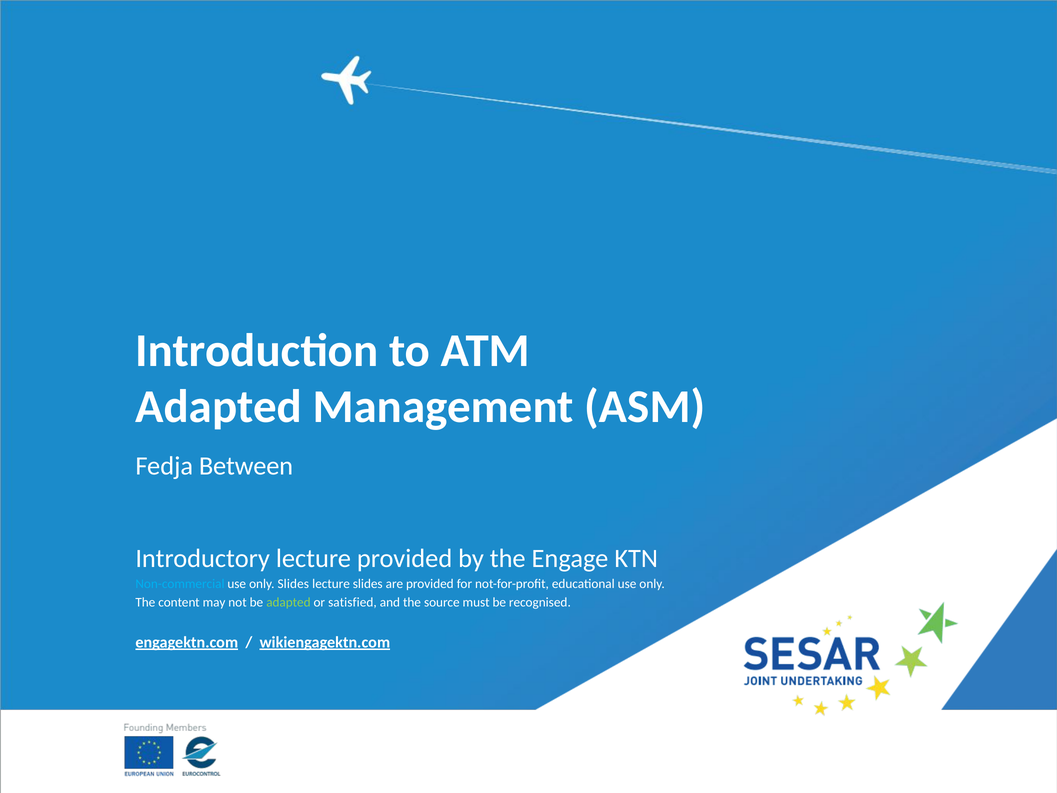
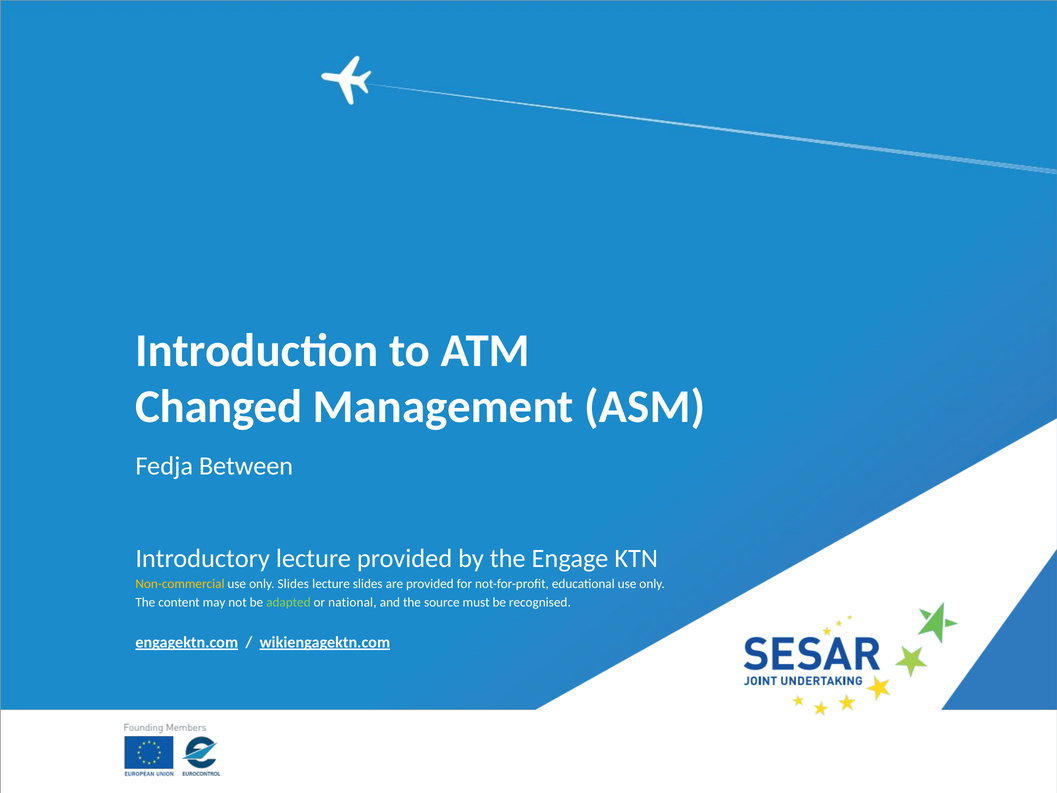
Adapted at (219, 407): Adapted -> Changed
Non-commercial colour: light blue -> yellow
satisfied: satisfied -> national
